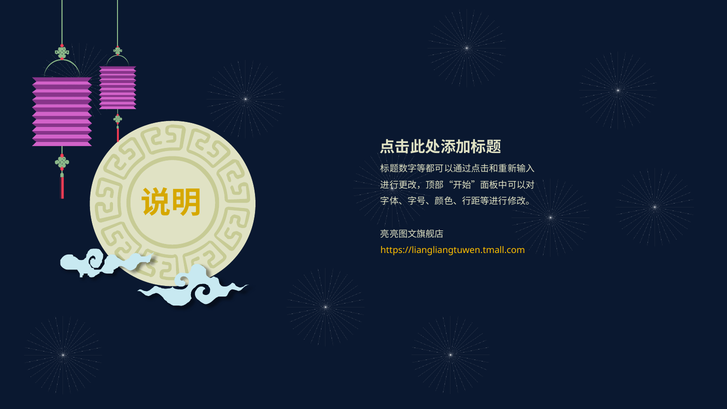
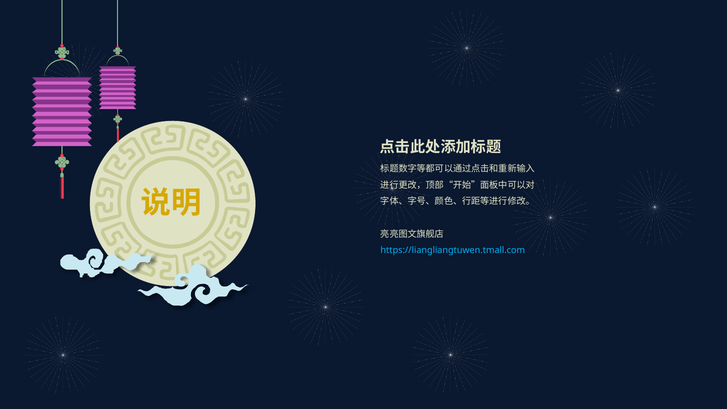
https://liangliangtuwen.tmall.com colour: yellow -> light blue
